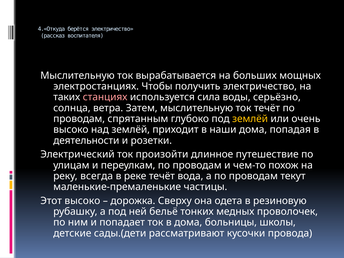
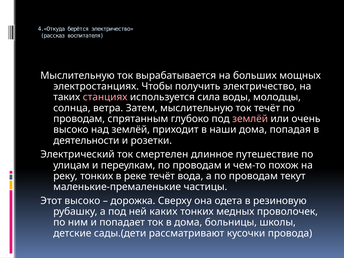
серьёзно: серьёзно -> молодцы
землёй at (250, 119) colour: yellow -> pink
произойти: произойти -> смертелен
реку всегда: всегда -> тонких
бельё: бельё -> каких
